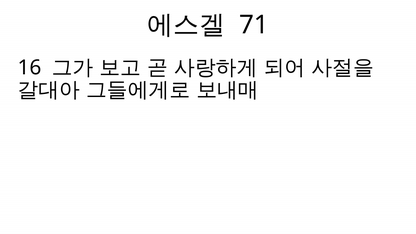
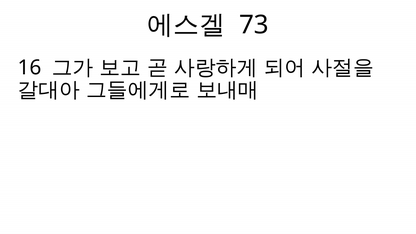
71: 71 -> 73
